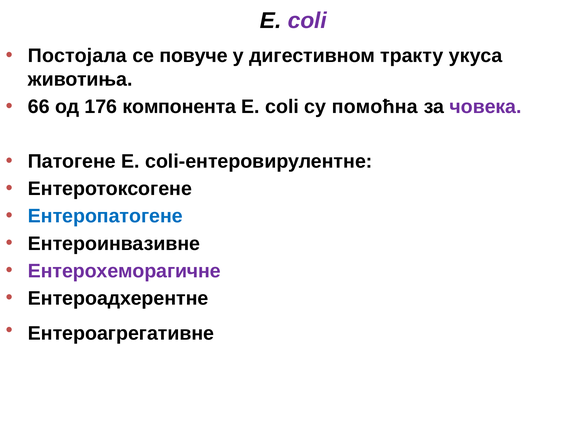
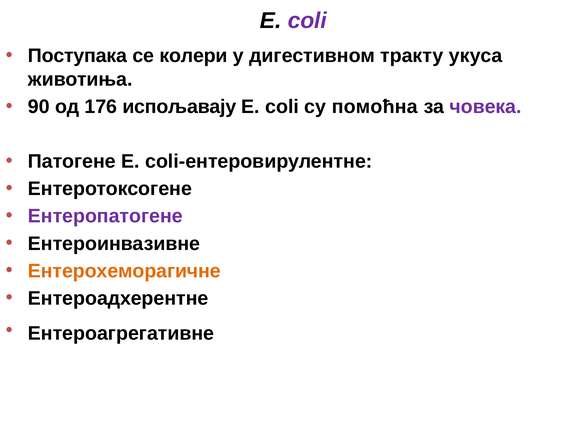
Постојала: Постојала -> Поступака
повуче: повуче -> колери
66: 66 -> 90
компонента: компонента -> испољавају
Ентеропатогене colour: blue -> purple
Ентерохеморагичне colour: purple -> orange
